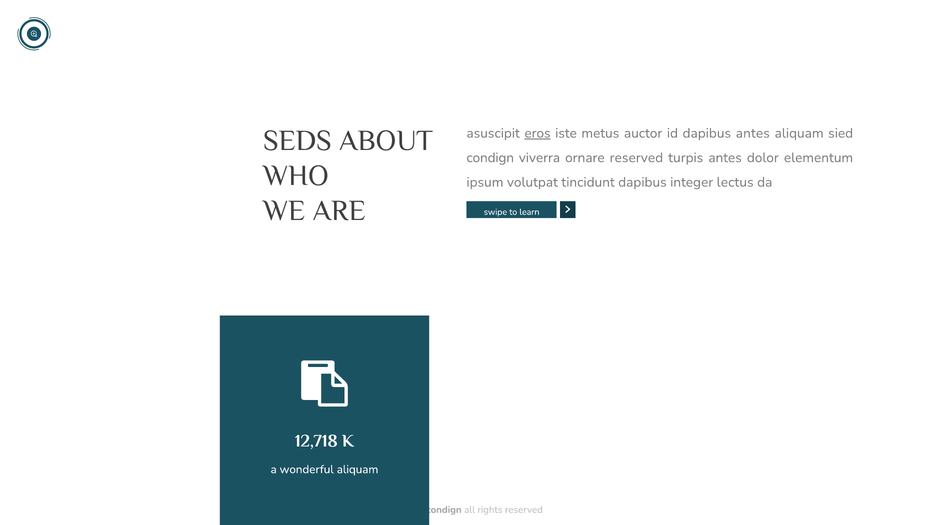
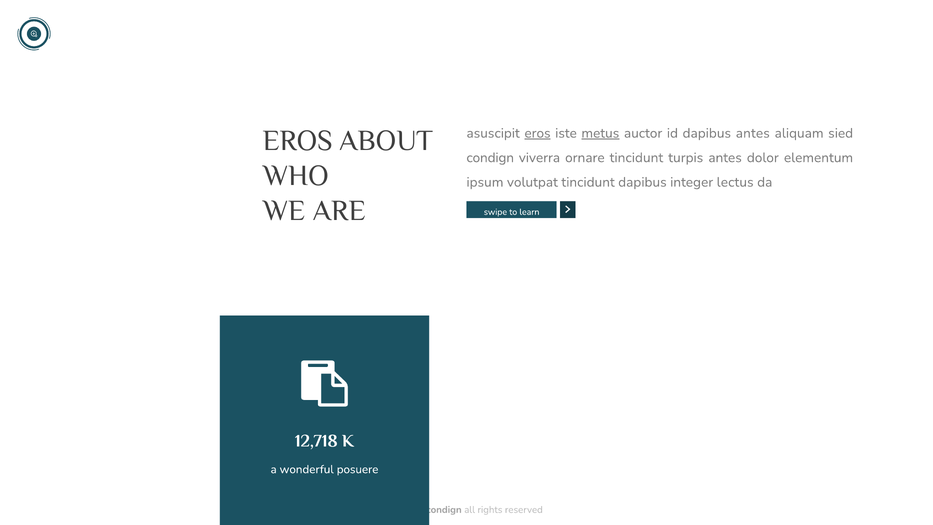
metus underline: none -> present
SEDS at (298, 141): SEDS -> EROS
ornare reserved: reserved -> tincidunt
wonderful aliquam: aliquam -> posuere
